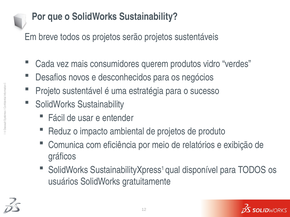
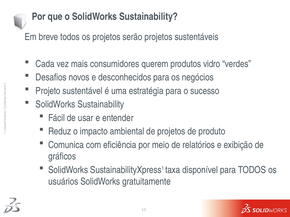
qual: qual -> taxa
